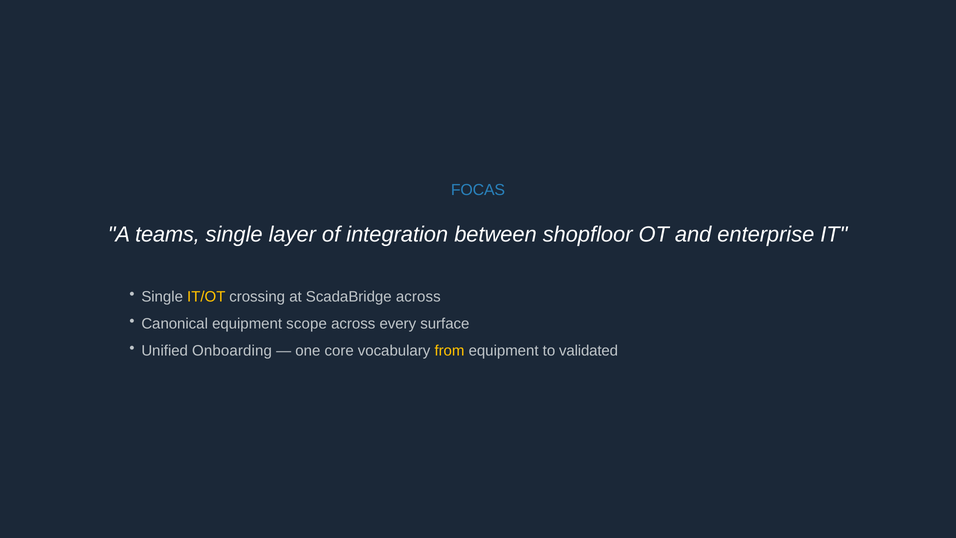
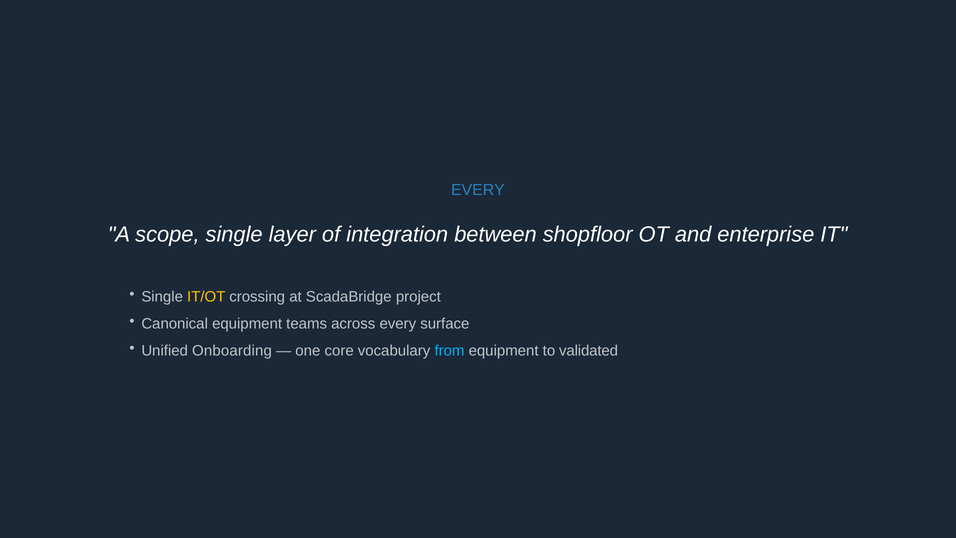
FOCAS at (478, 190): FOCAS -> EVERY
teams: teams -> scope
ScadaBridge across: across -> project
scope: scope -> teams
from colour: yellow -> light blue
